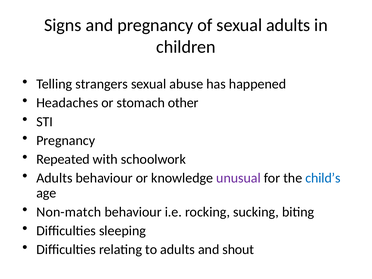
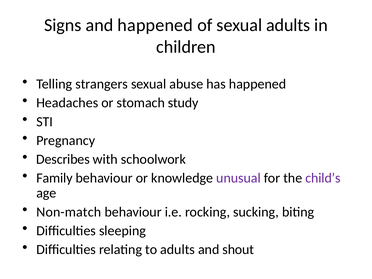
and pregnancy: pregnancy -> happened
other: other -> study
Repeated: Repeated -> Describes
Adults at (54, 178): Adults -> Family
child’s colour: blue -> purple
